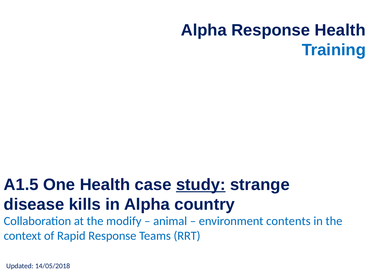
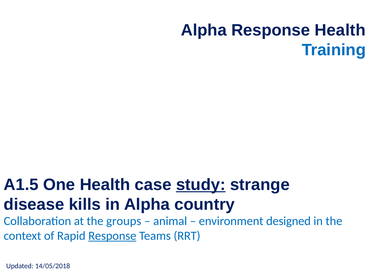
modify: modify -> groups
contents: contents -> designed
Response at (112, 236) underline: none -> present
